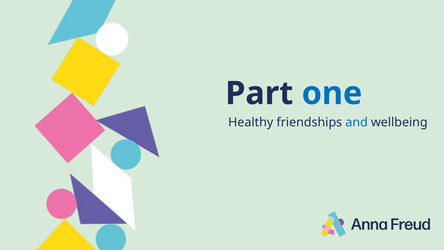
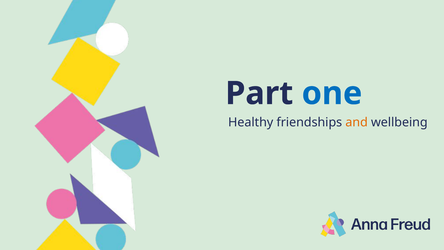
and colour: blue -> orange
